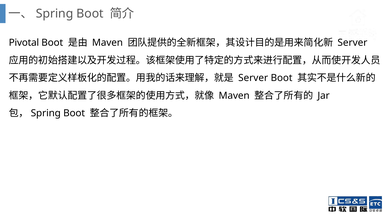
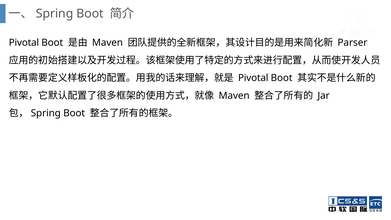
Server at (352, 43): Server -> Parser
Server at (253, 78): Server -> Pivotal
